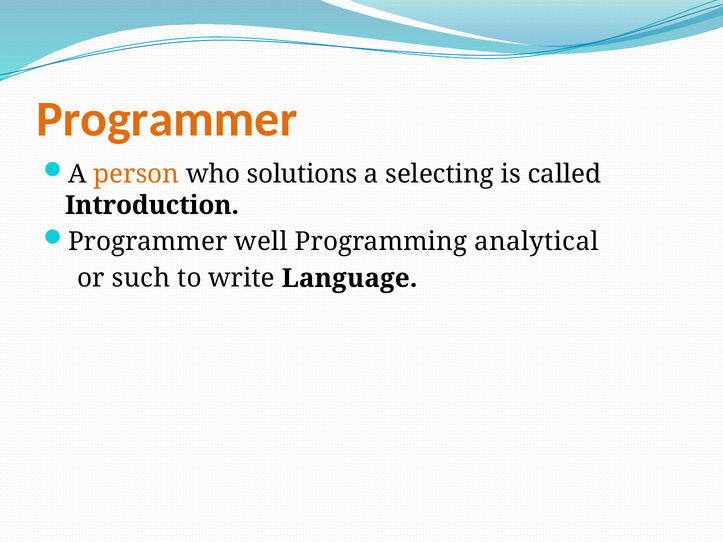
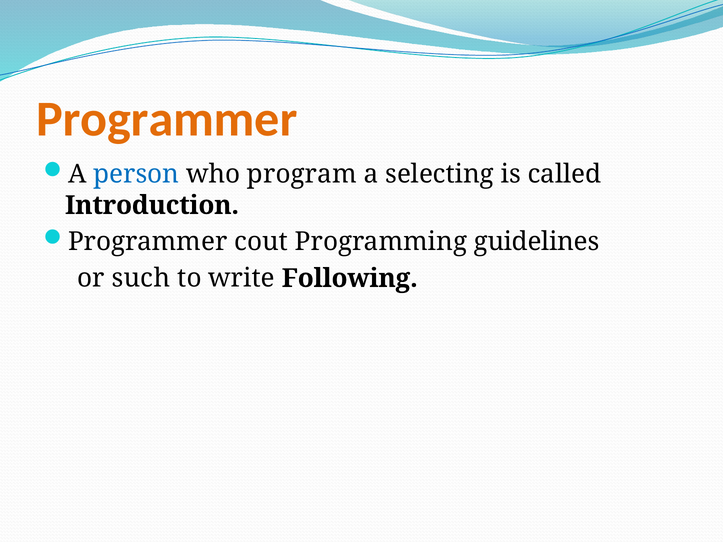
person colour: orange -> blue
solutions: solutions -> program
well: well -> cout
analytical: analytical -> guidelines
Language: Language -> Following
